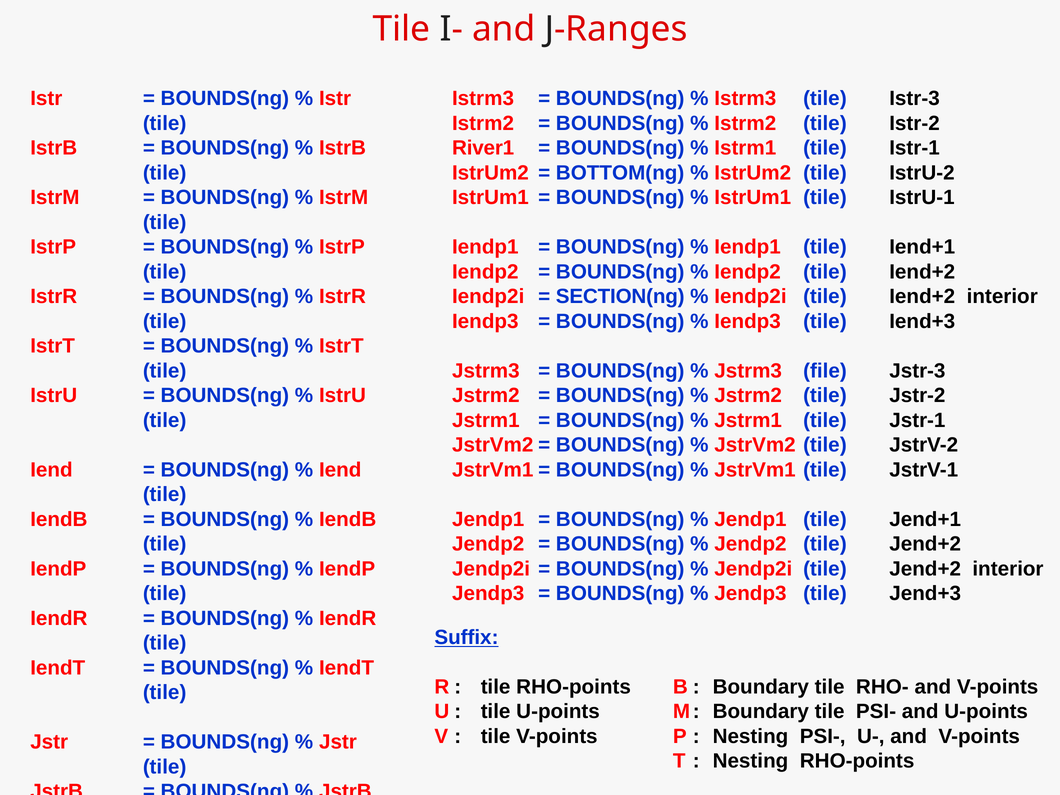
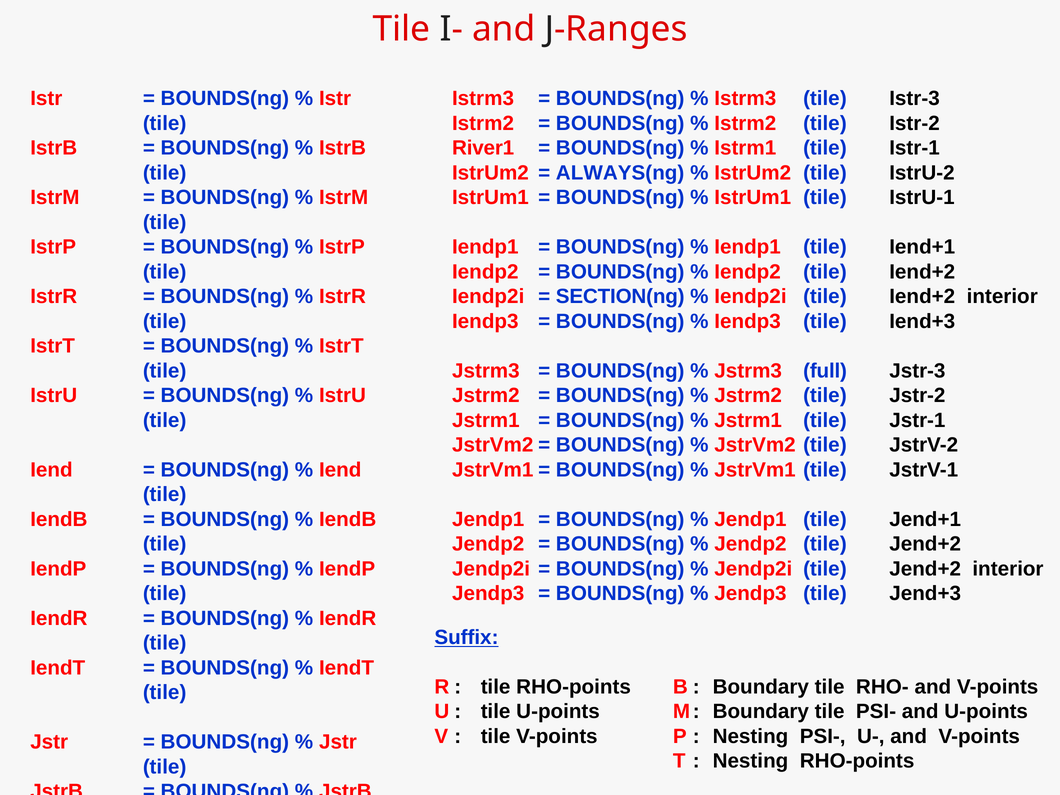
BOTTOM(ng: BOTTOM(ng -> ALWAYS(ng
file: file -> full
